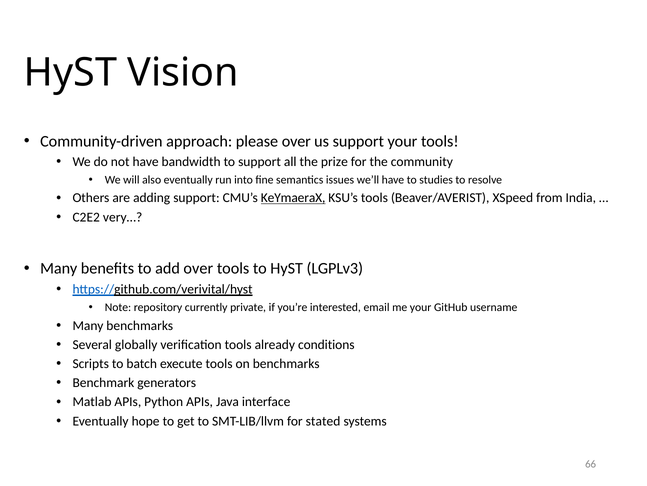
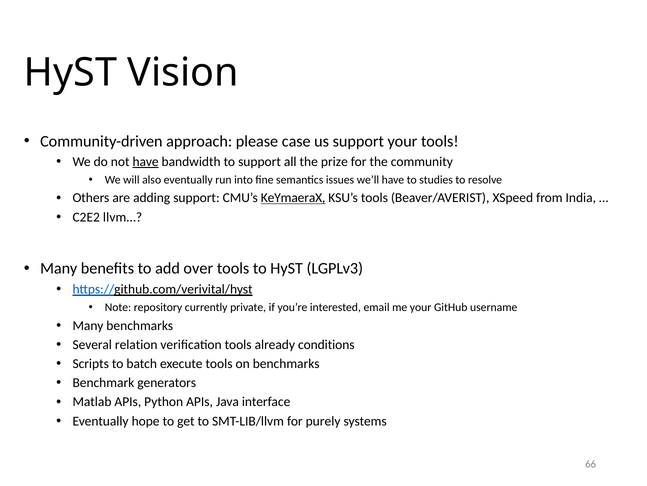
please over: over -> case
have at (146, 162) underline: none -> present
very…: very… -> llvm…
globally: globally -> relation
stated: stated -> purely
